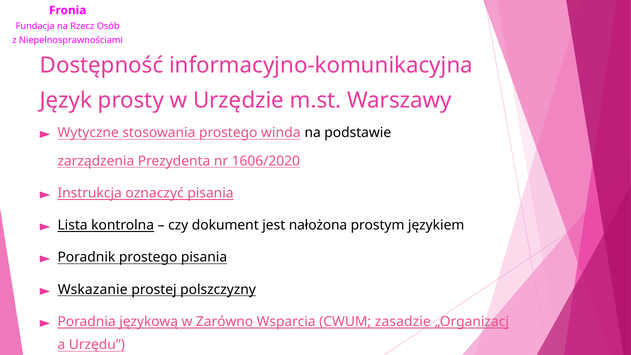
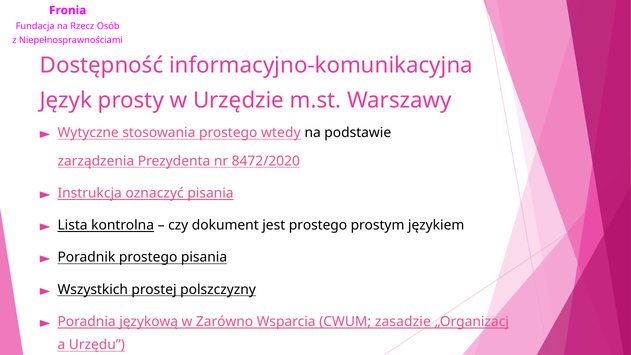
winda: winda -> wtedy
1606/2020: 1606/2020 -> 8472/2020
jest nałożona: nałożona -> prostego
Wskazanie: Wskazanie -> Wszystkich
